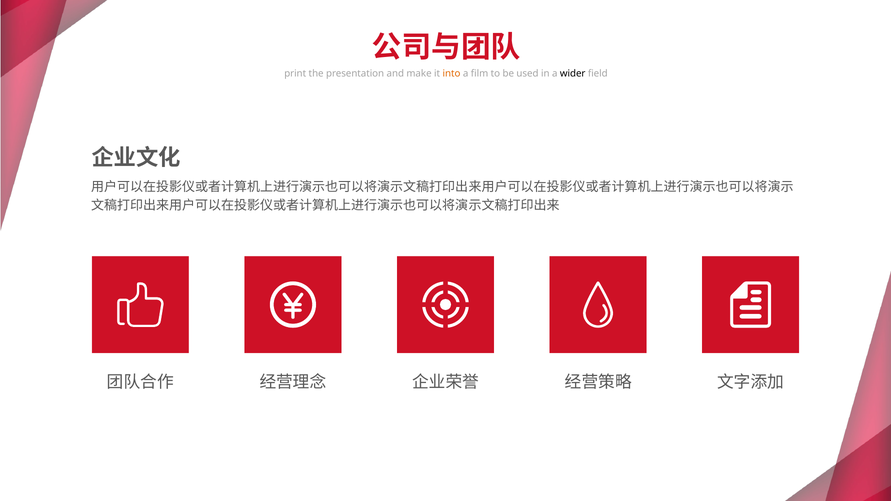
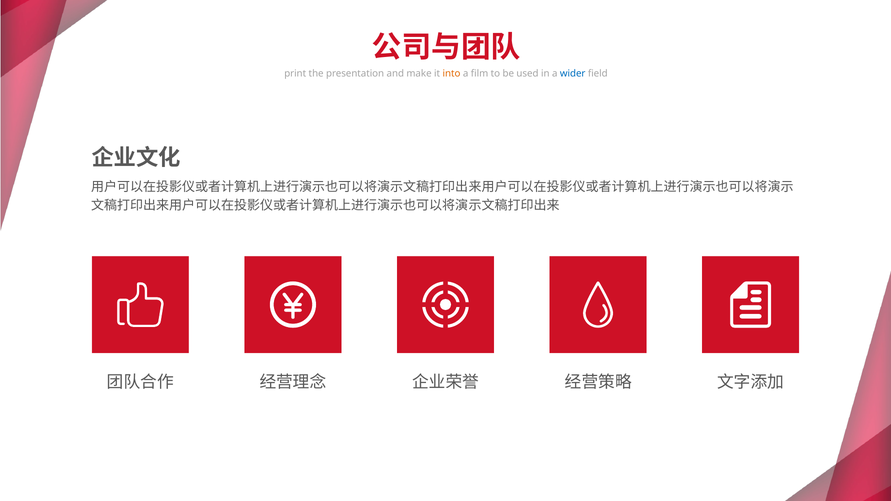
wider colour: black -> blue
